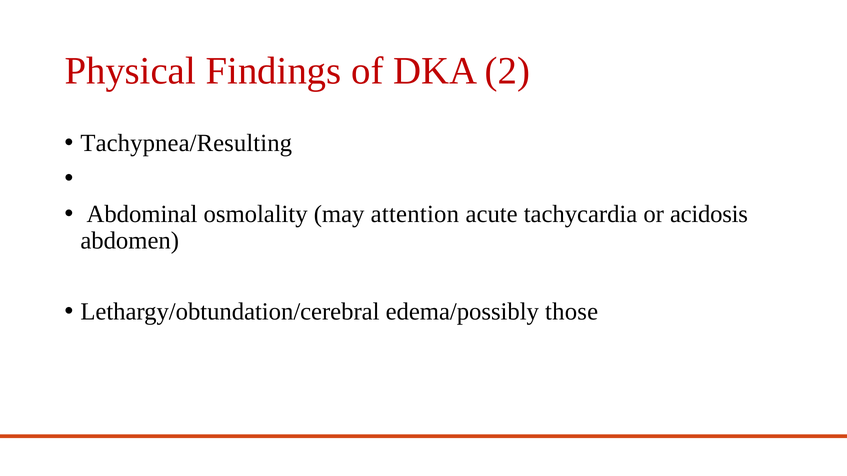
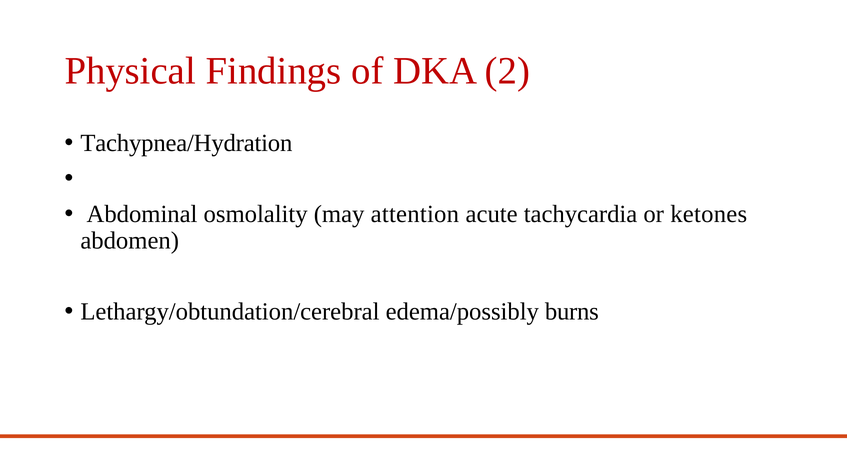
Tachypnea/Resulting: Tachypnea/Resulting -> Tachypnea/Hydration
acidosis: acidosis -> ketones
those: those -> burns
